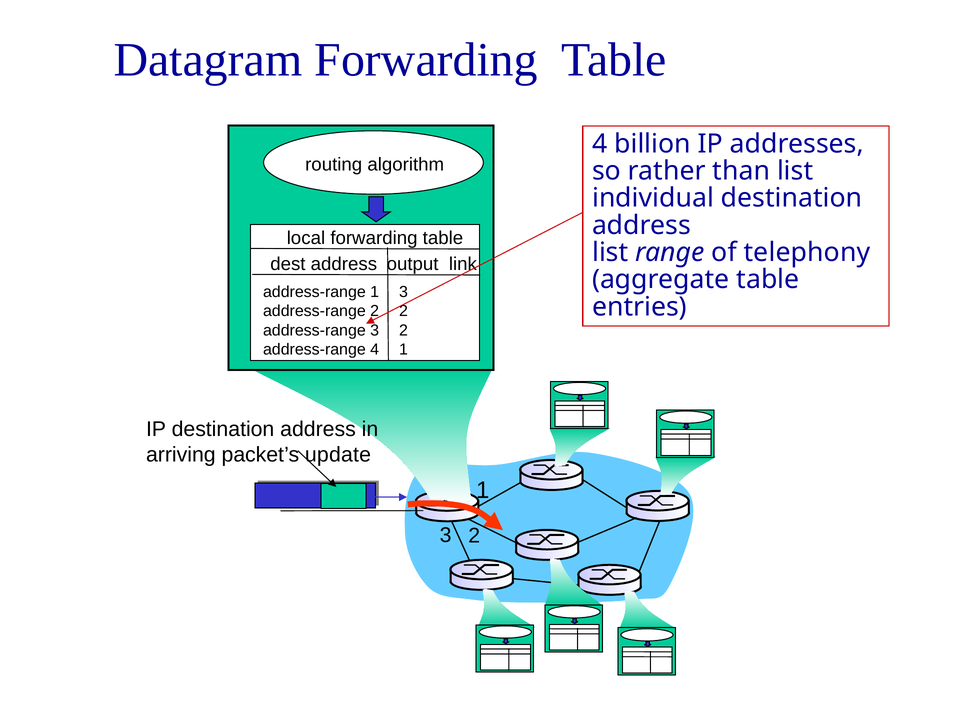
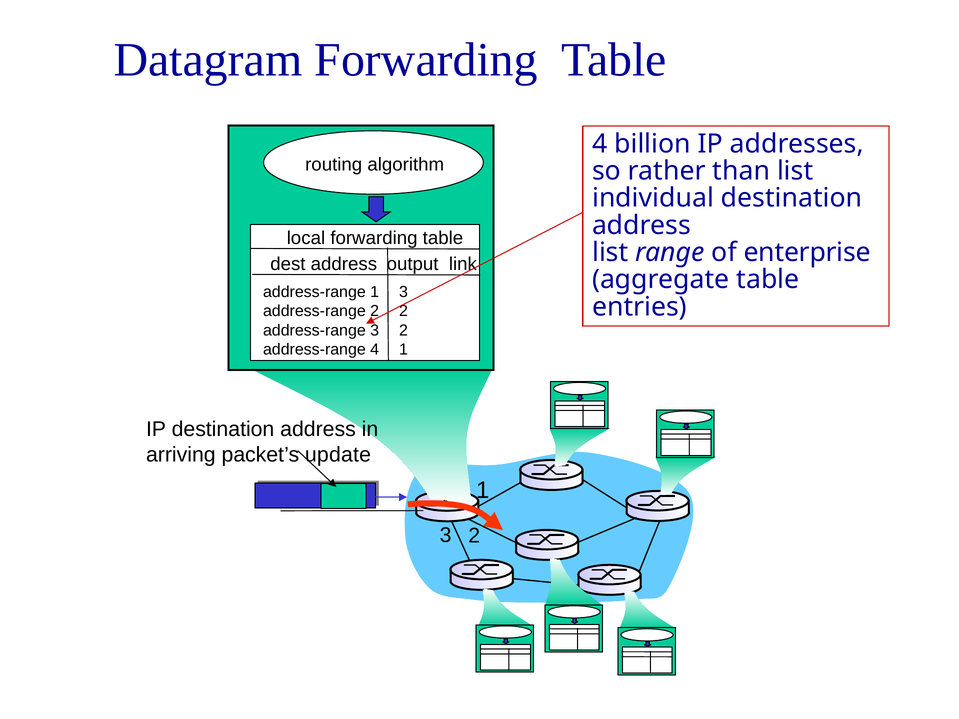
telephony: telephony -> enterprise
